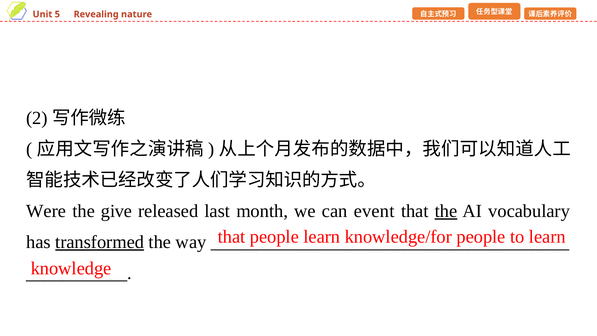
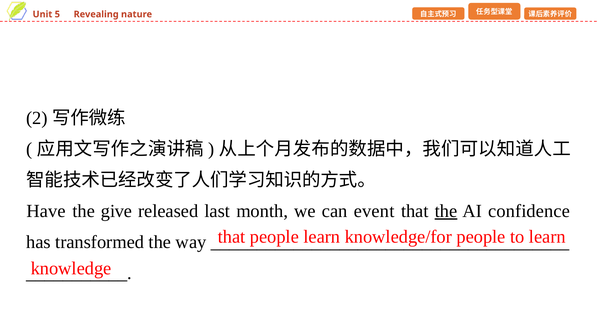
Were: Were -> Have
vocabulary: vocabulary -> confidence
transformed underline: present -> none
